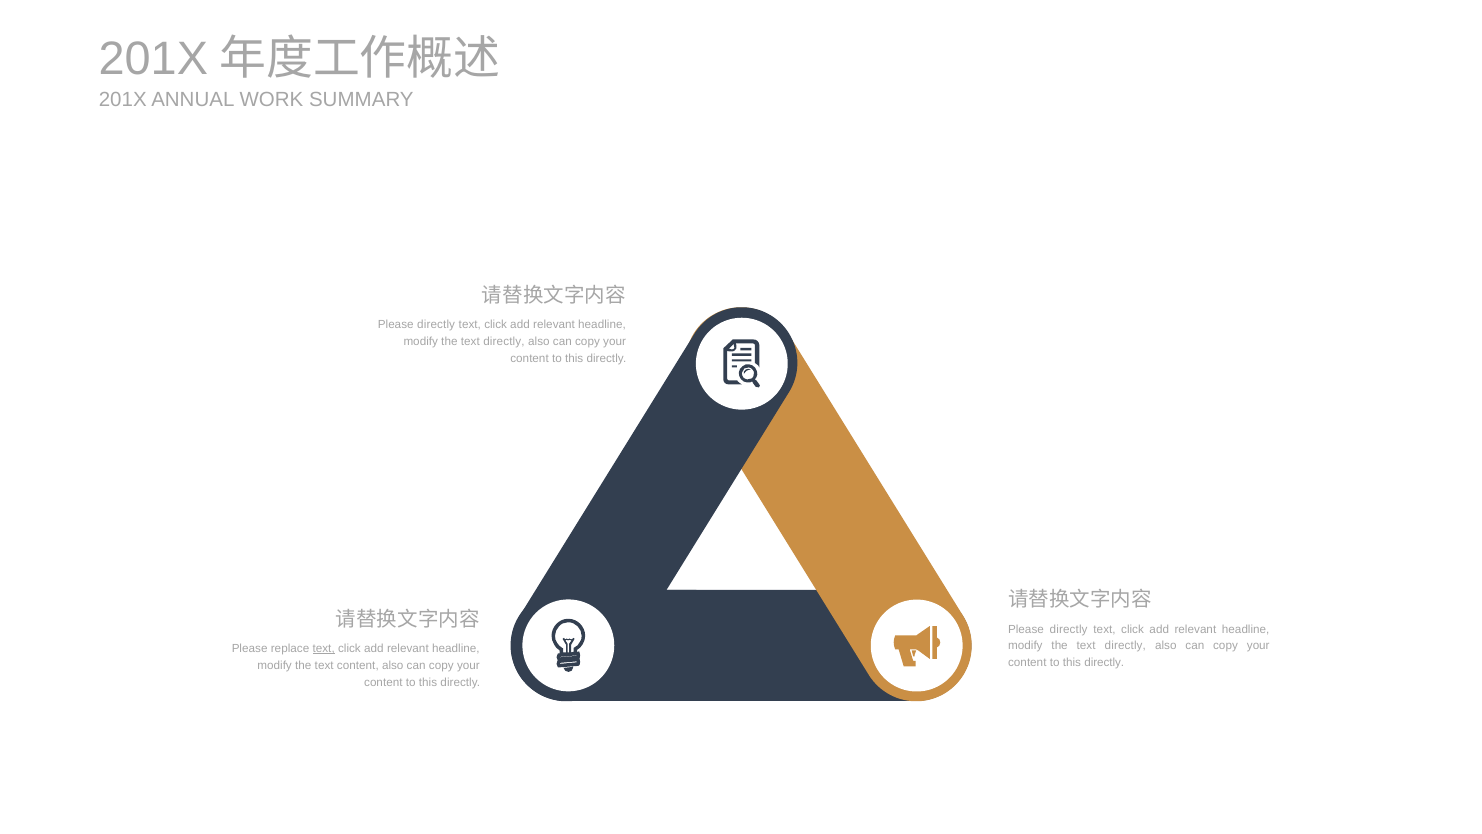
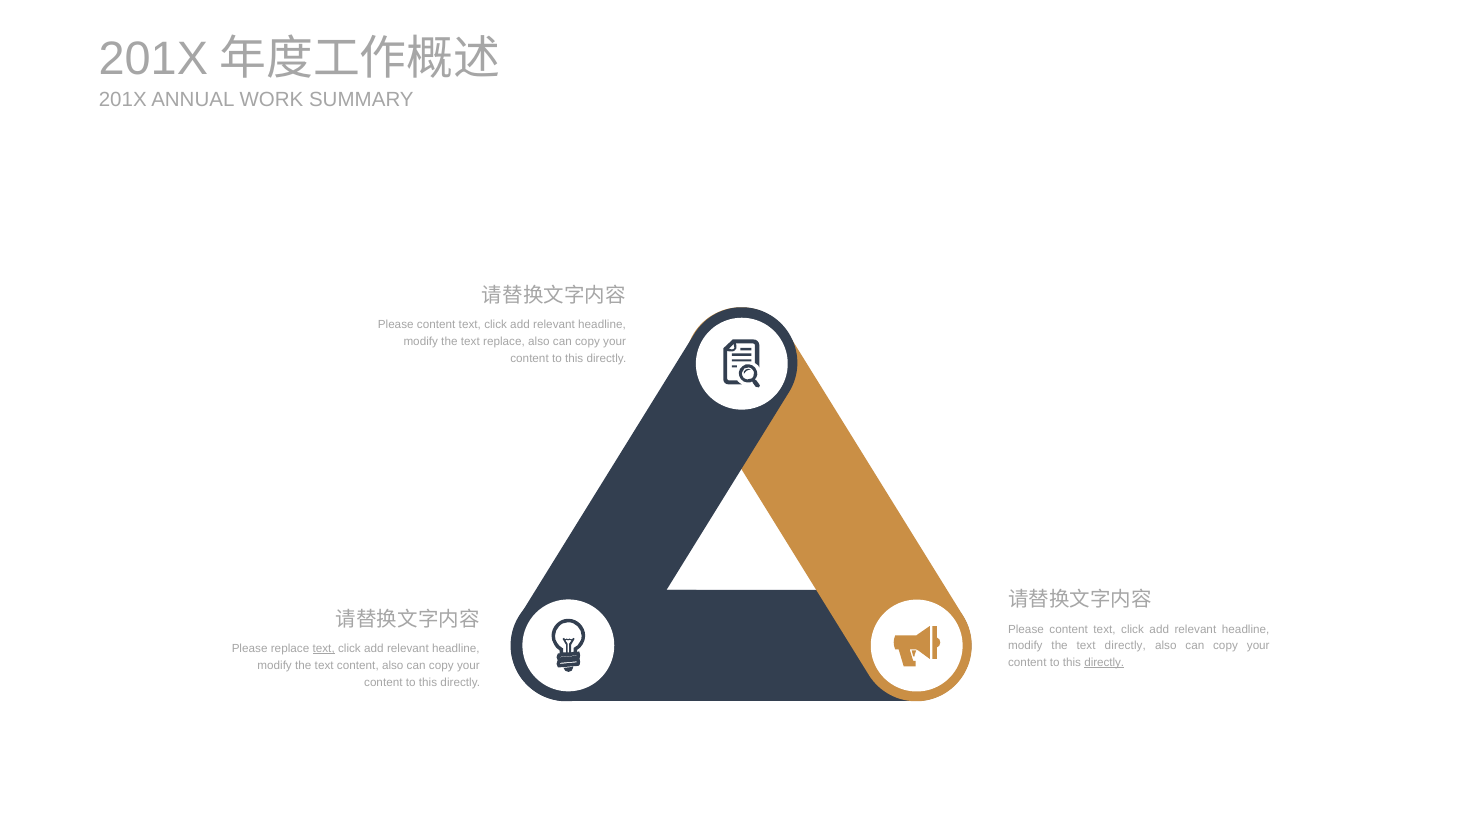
directly at (436, 324): directly -> content
directly at (504, 341): directly -> replace
directly at (1069, 629): directly -> content
directly at (1104, 662) underline: none -> present
